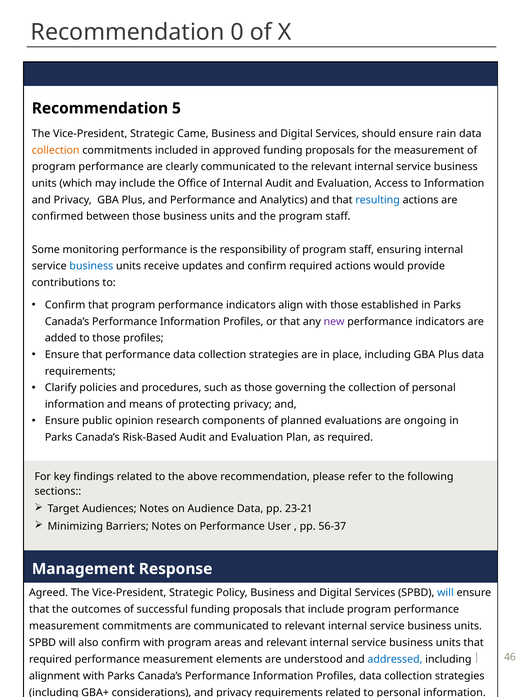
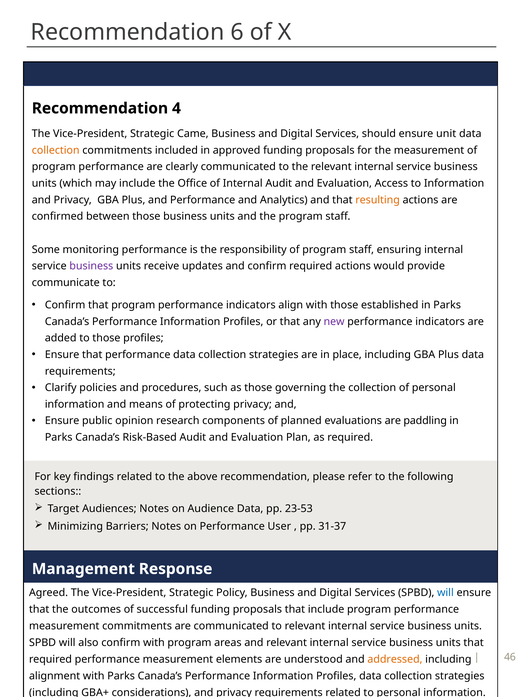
0: 0 -> 6
5: 5 -> 4
rain: rain -> unit
resulting colour: blue -> orange
business at (91, 266) colour: blue -> purple
contributions: contributions -> communicate
ongoing: ongoing -> paddling
23-21: 23-21 -> 23-53
56-37: 56-37 -> 31-37
addressed colour: blue -> orange
